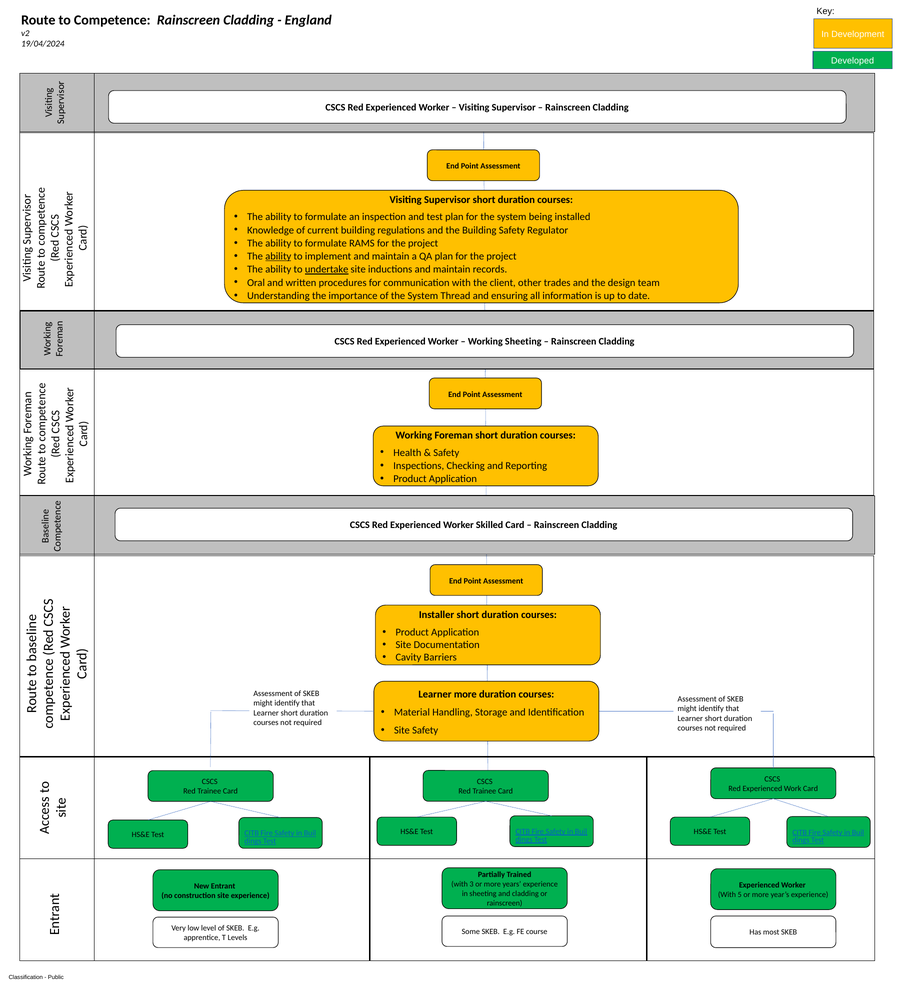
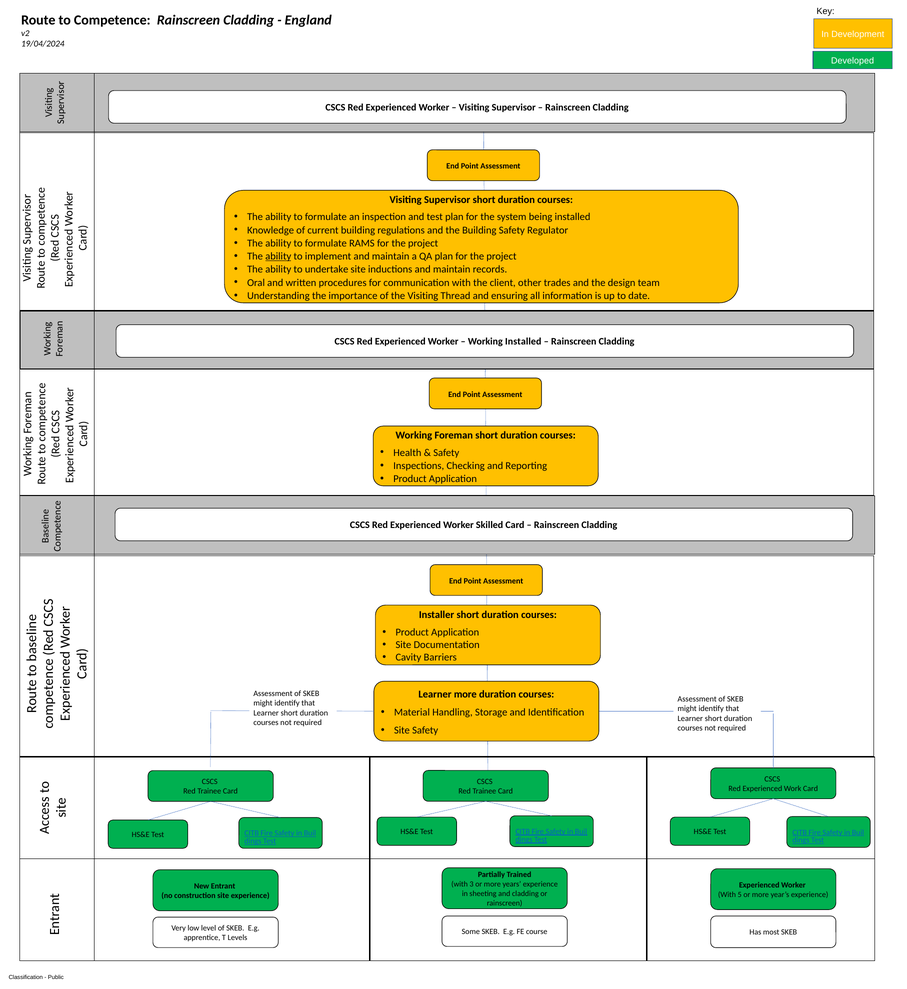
undertake underline: present -> none
of the System: System -> Visiting
Working Sheeting: Sheeting -> Installed
